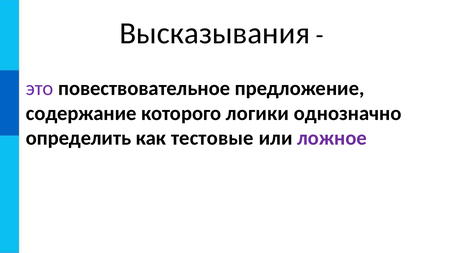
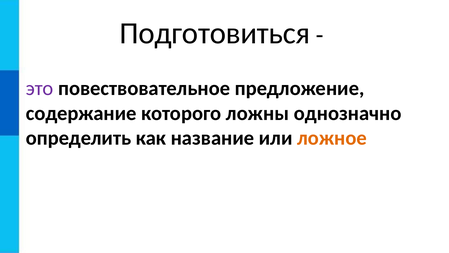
Высказывания: Высказывания -> Подготовиться
логики: логики -> ложны
тестовые: тестовые -> название
ложное colour: purple -> orange
